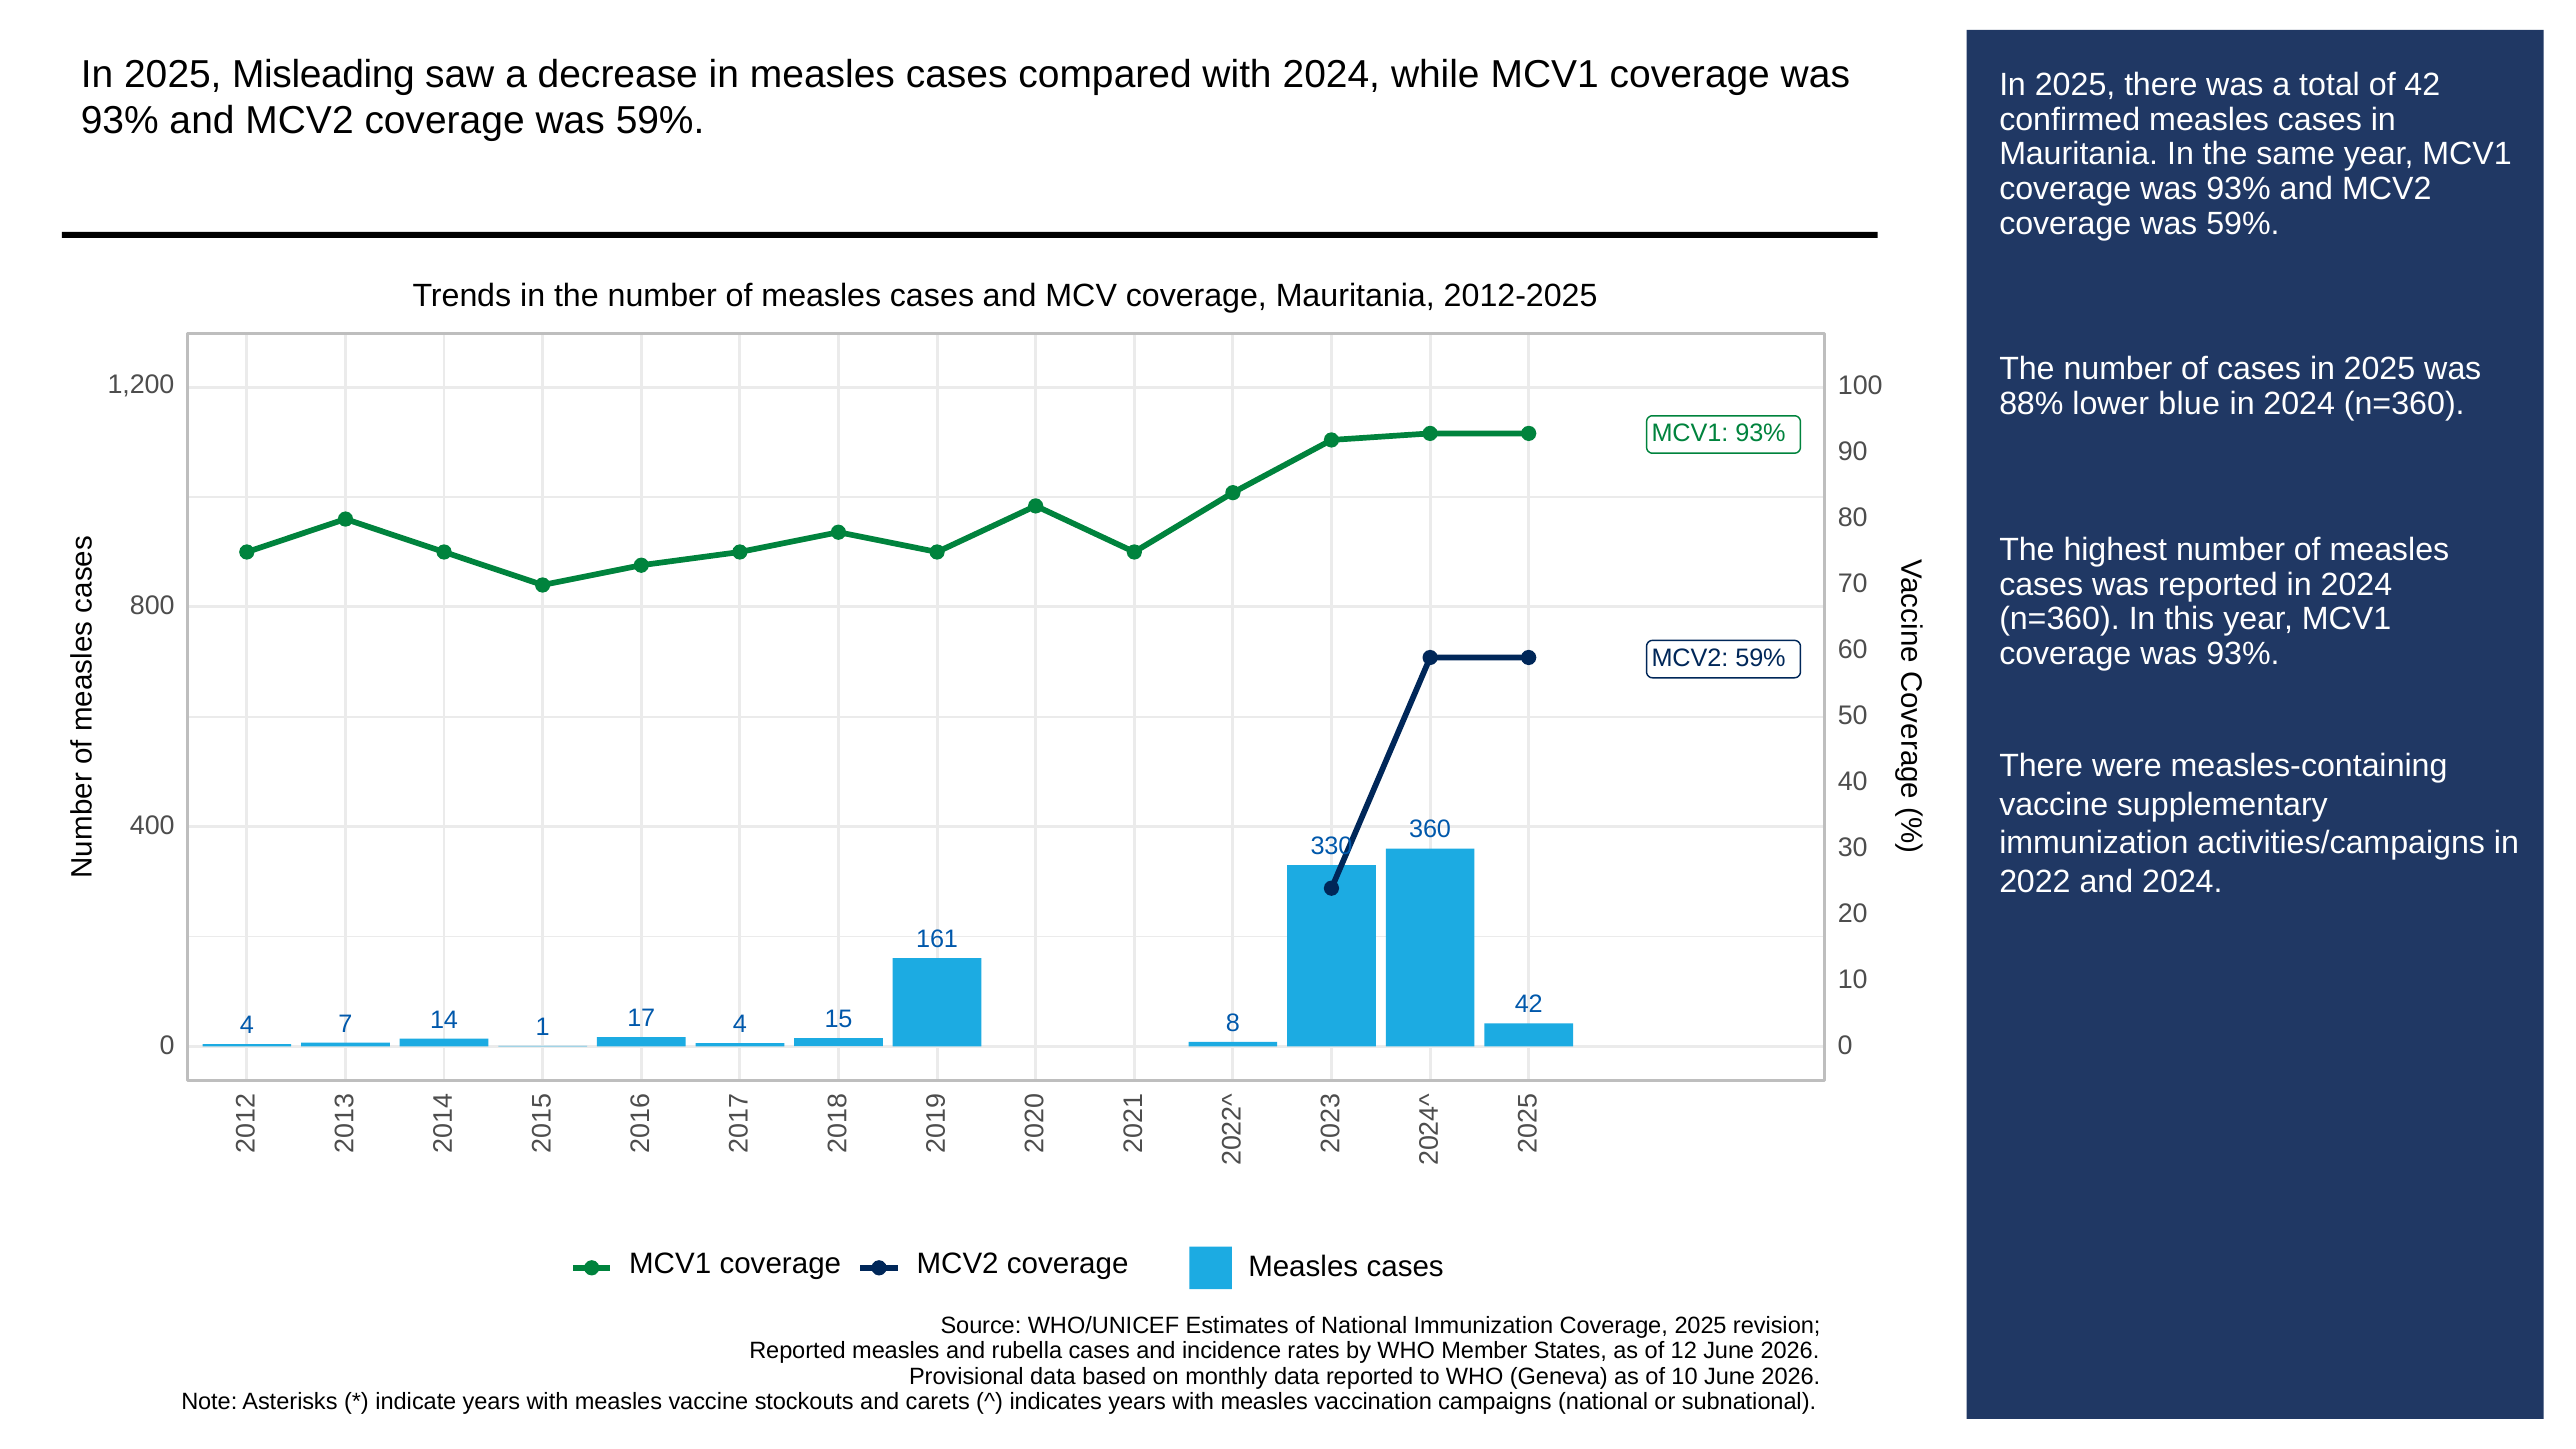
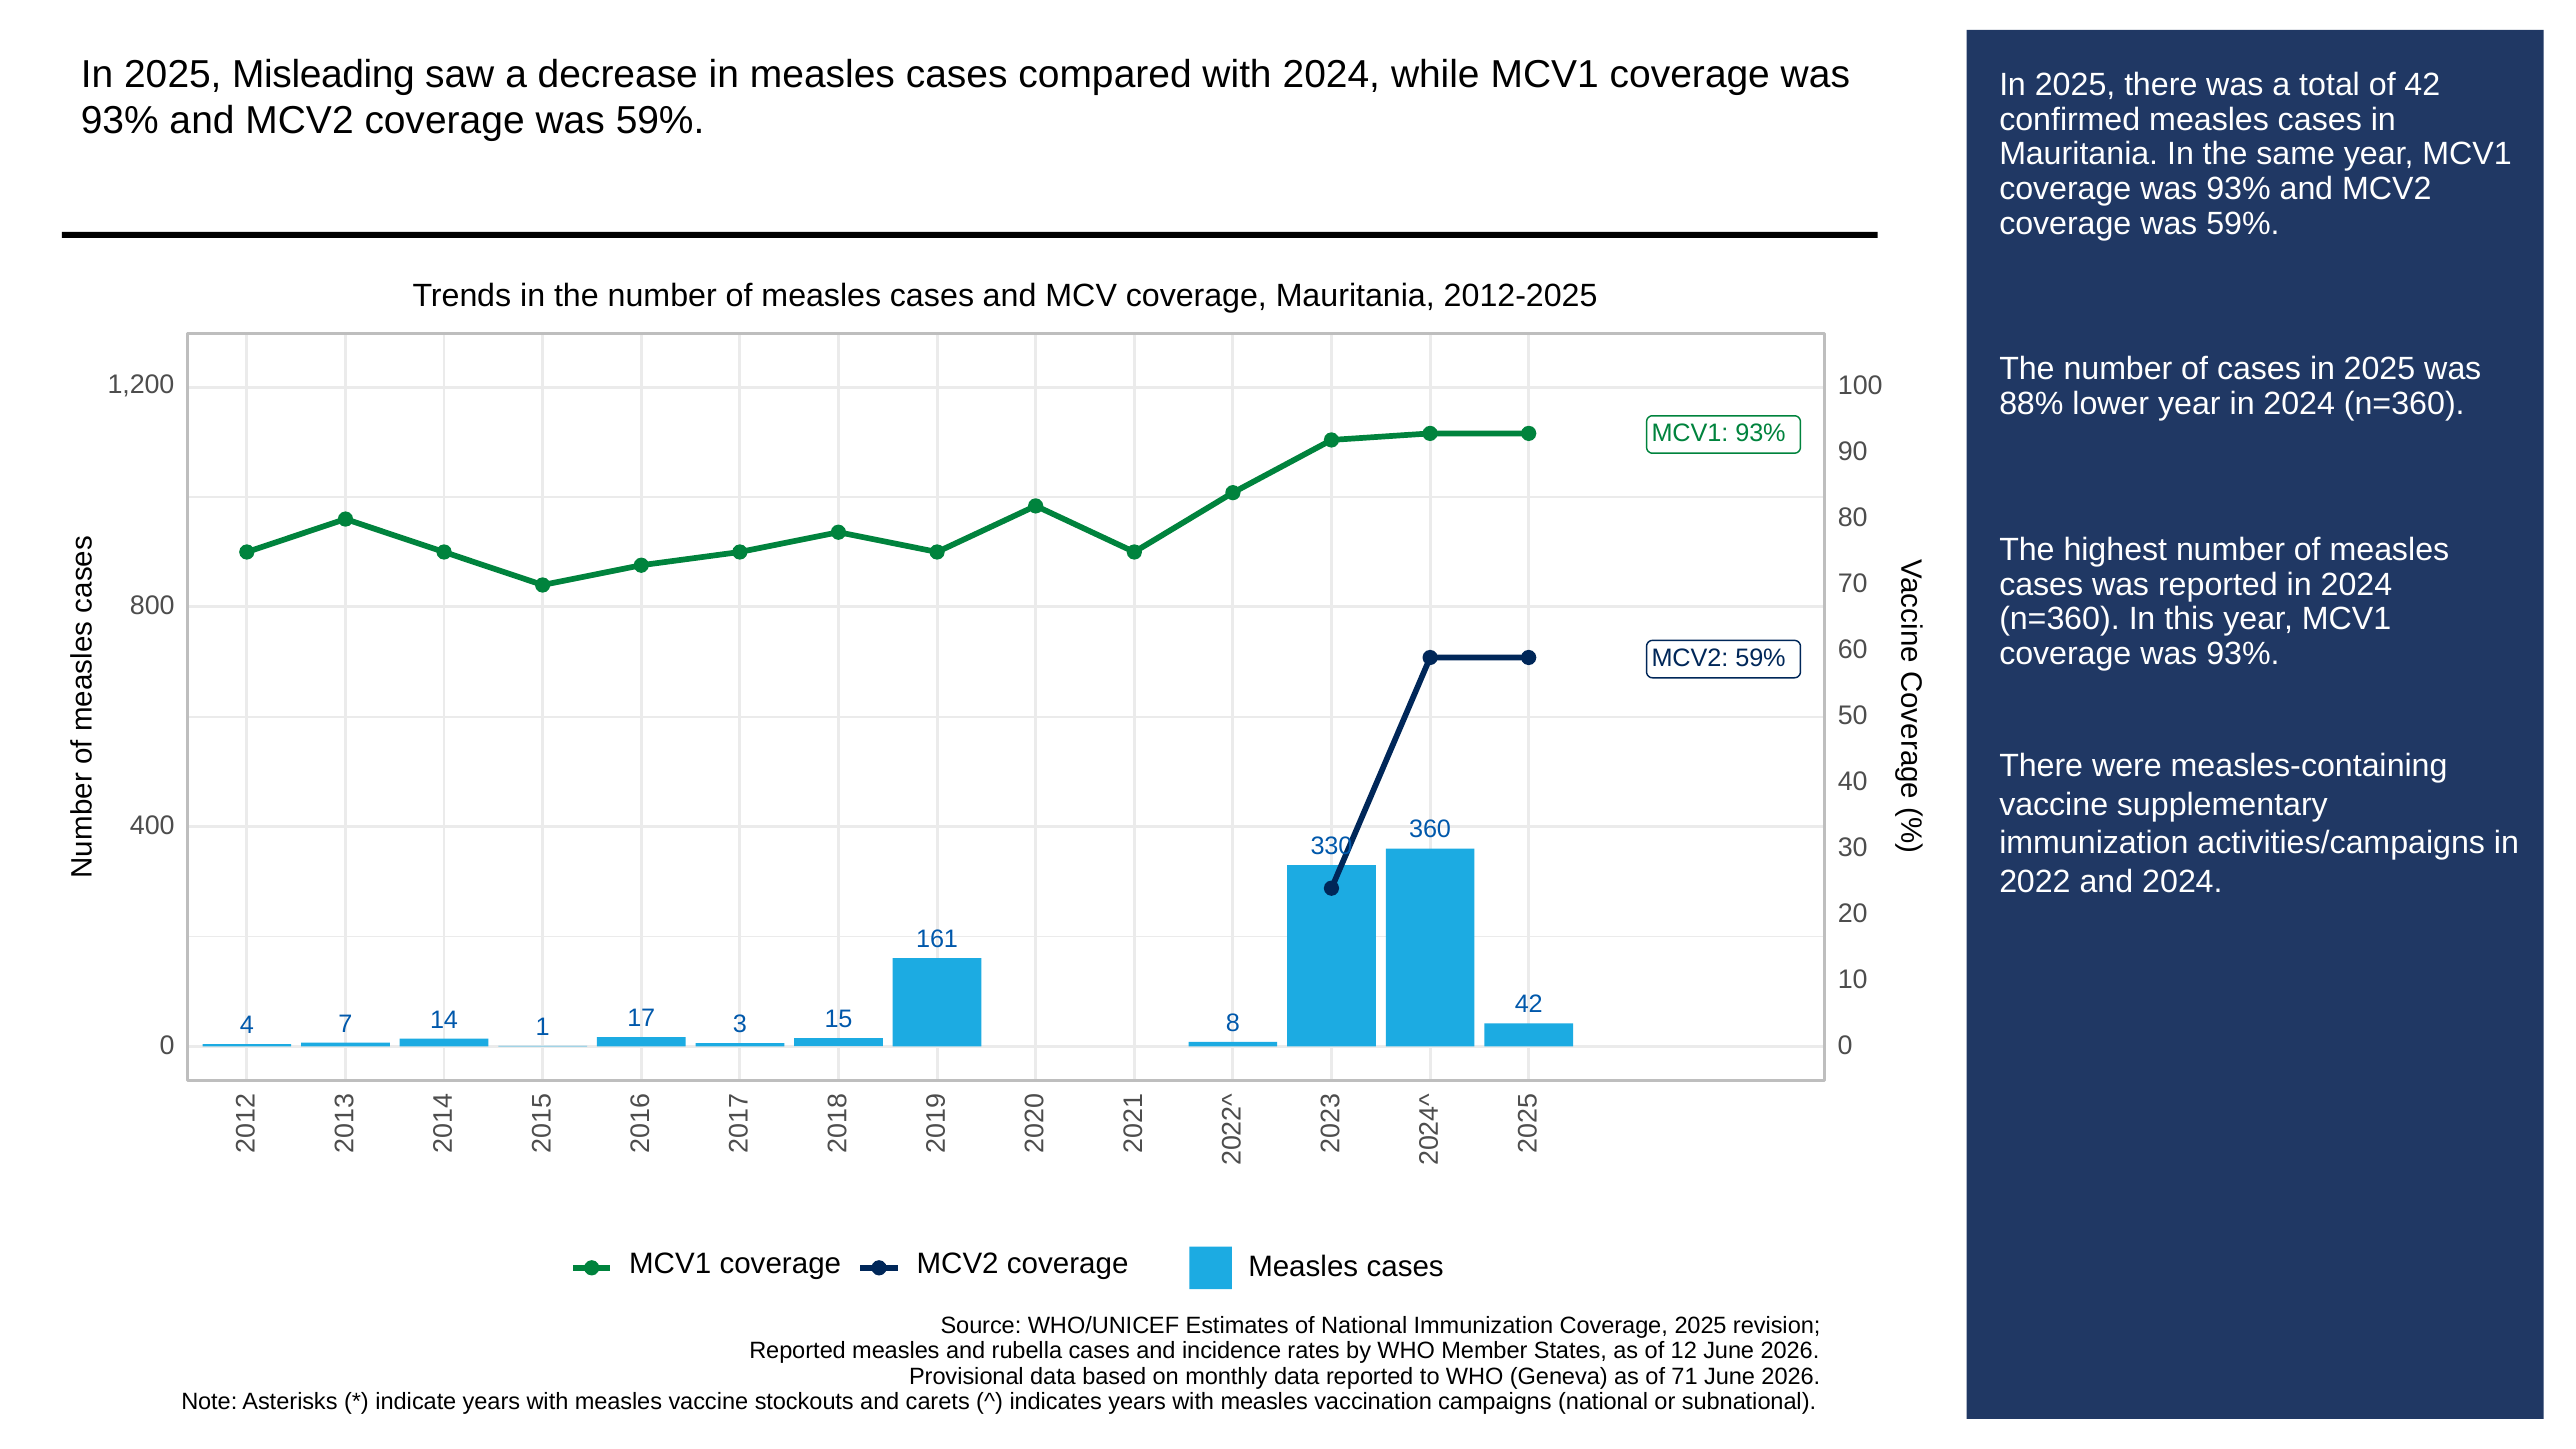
lower blue: blue -> year
17 4: 4 -> 3
of 10: 10 -> 71
